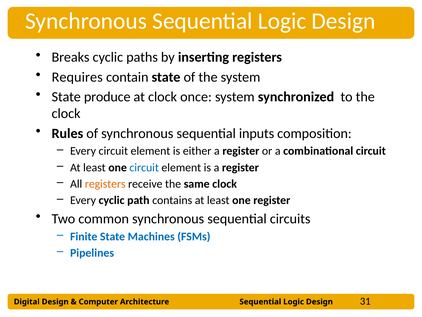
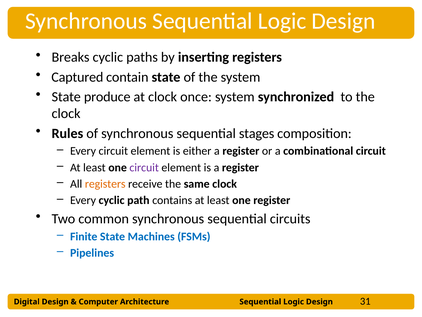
Requires: Requires -> Captured
inputs: inputs -> stages
circuit at (144, 167) colour: blue -> purple
